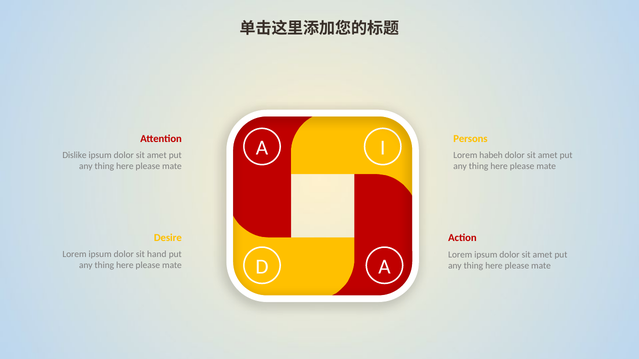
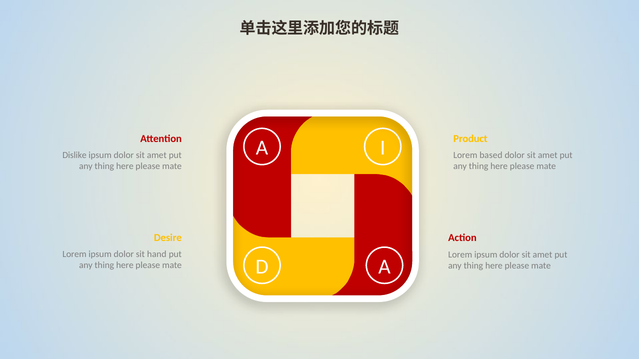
Persons: Persons -> Product
habeh: habeh -> based
